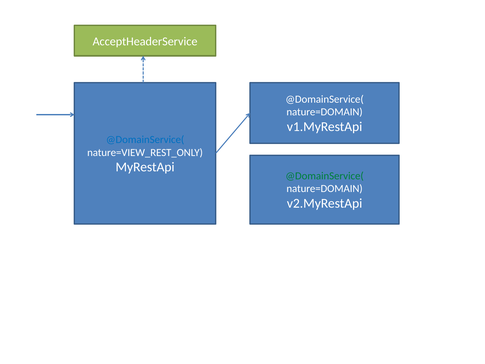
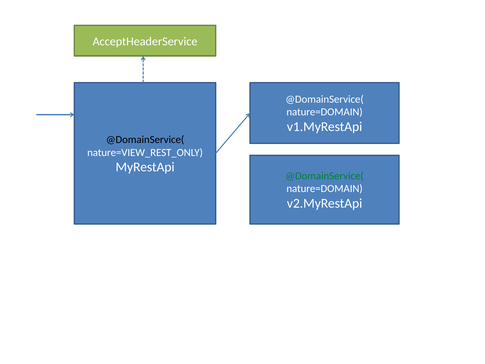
@DomainService( at (145, 139) colour: blue -> black
